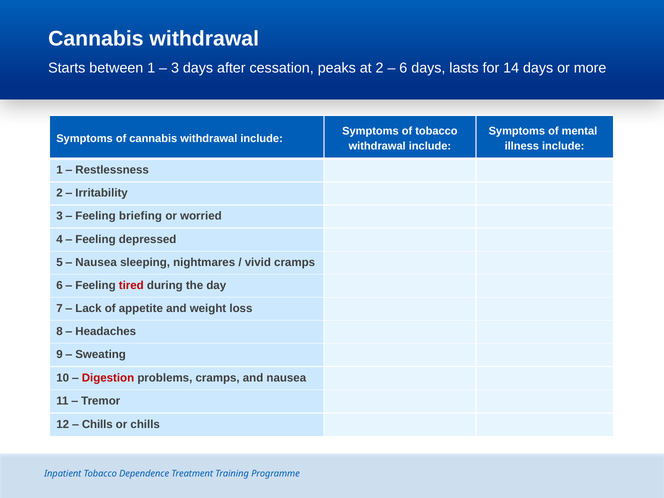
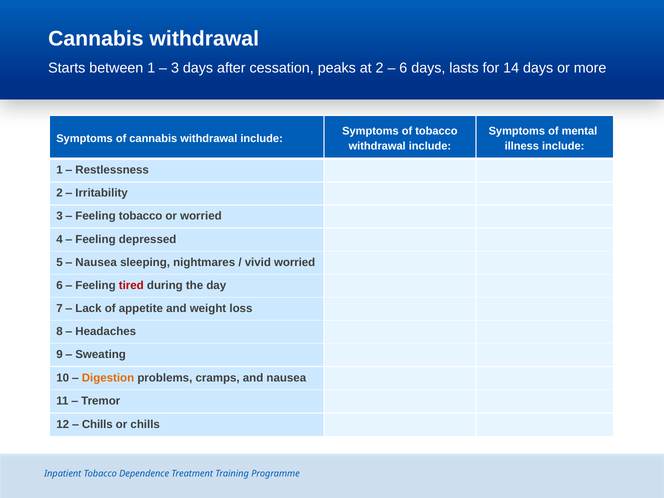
Feeling briefing: briefing -> tobacco
vivid cramps: cramps -> worried
Digestion colour: red -> orange
